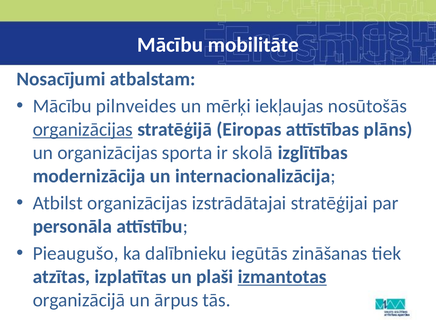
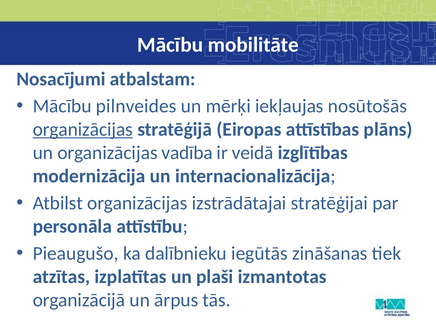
sporta: sporta -> vadība
skolā: skolā -> veidā
izmantotas underline: present -> none
